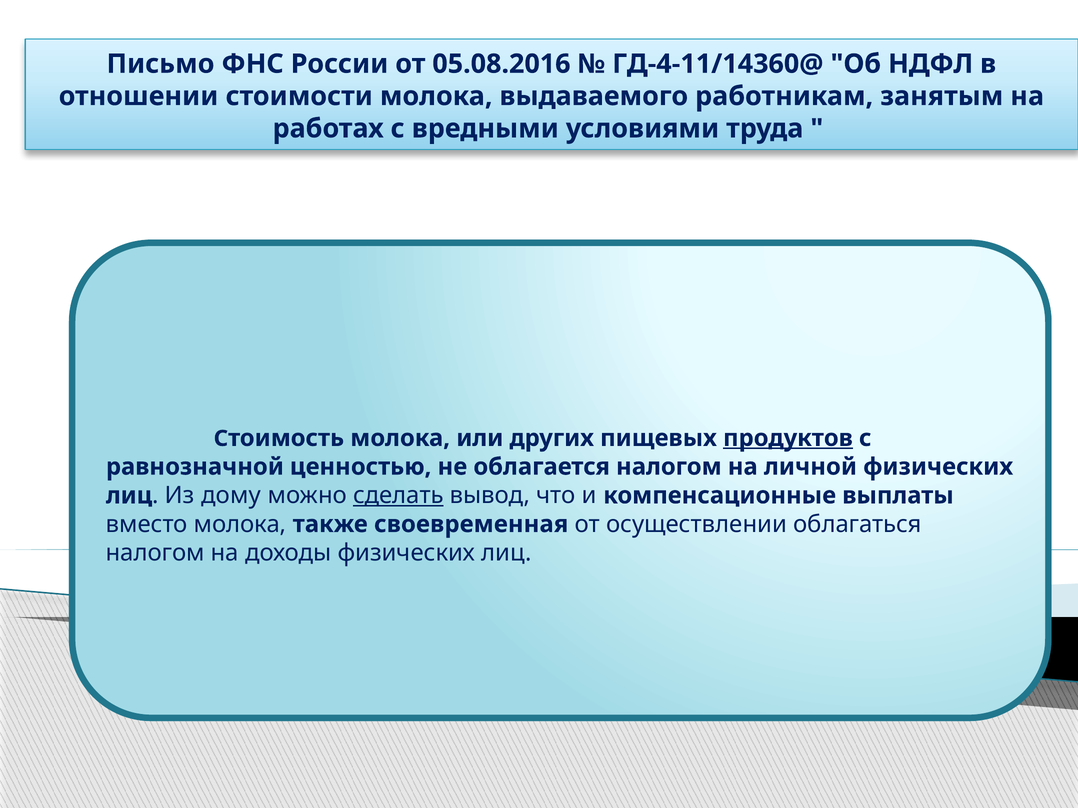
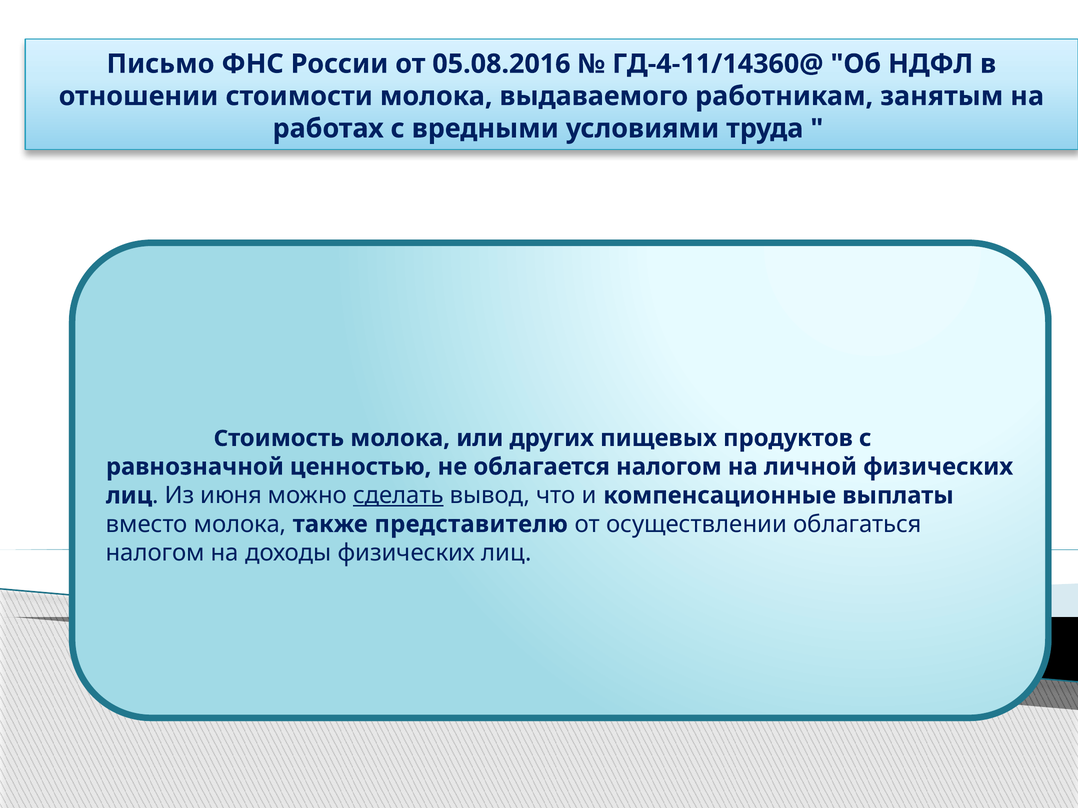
продуктов underline: present -> none
дому: дому -> июня
своевременная: своевременная -> представителю
